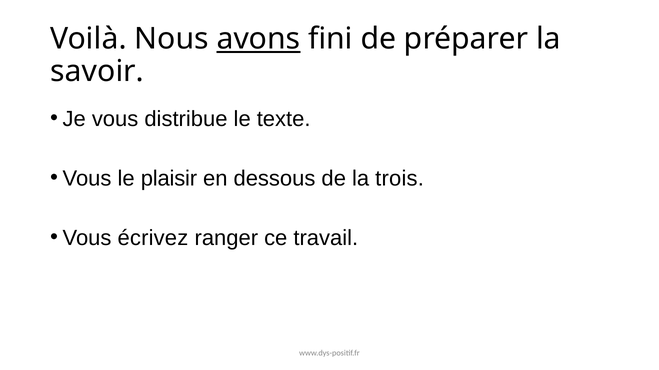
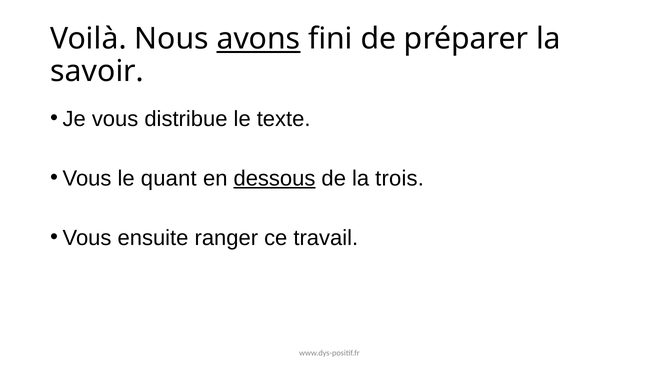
plaisir: plaisir -> quant
dessous underline: none -> present
écrivez: écrivez -> ensuite
